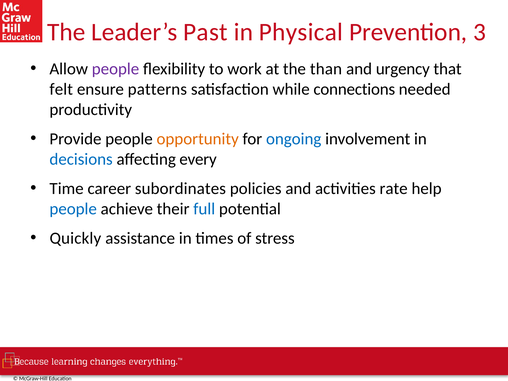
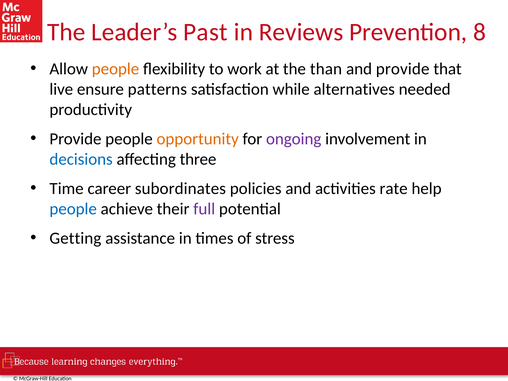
Physical: Physical -> Reviews
3: 3 -> 8
people at (116, 69) colour: purple -> orange
and urgency: urgency -> provide
felt: felt -> live
connections: connections -> alternatives
ongoing colour: blue -> purple
every: every -> three
full colour: blue -> purple
Quickly: Quickly -> Getting
